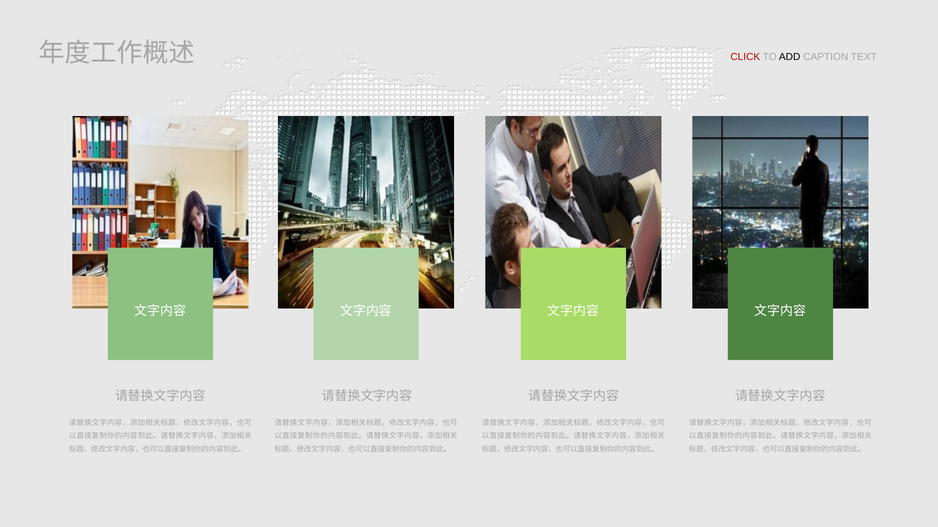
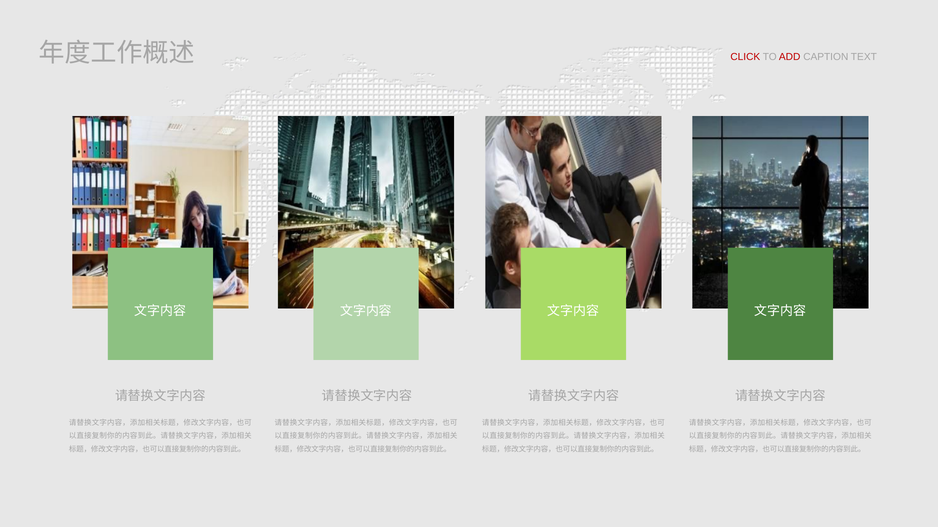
ADD colour: black -> red
